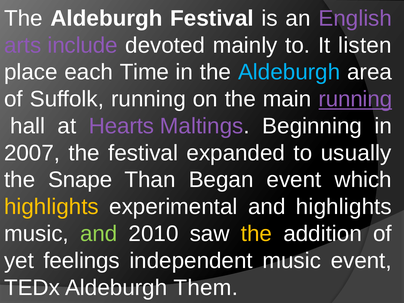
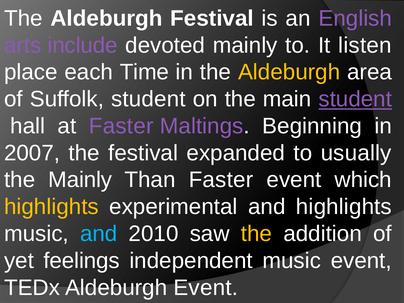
Aldeburgh at (289, 72) colour: light blue -> yellow
Suffolk running: running -> student
main running: running -> student
at Hearts: Hearts -> Faster
the Snape: Snape -> Mainly
Than Began: Began -> Faster
and at (99, 234) colour: light green -> light blue
Aldeburgh Them: Them -> Event
